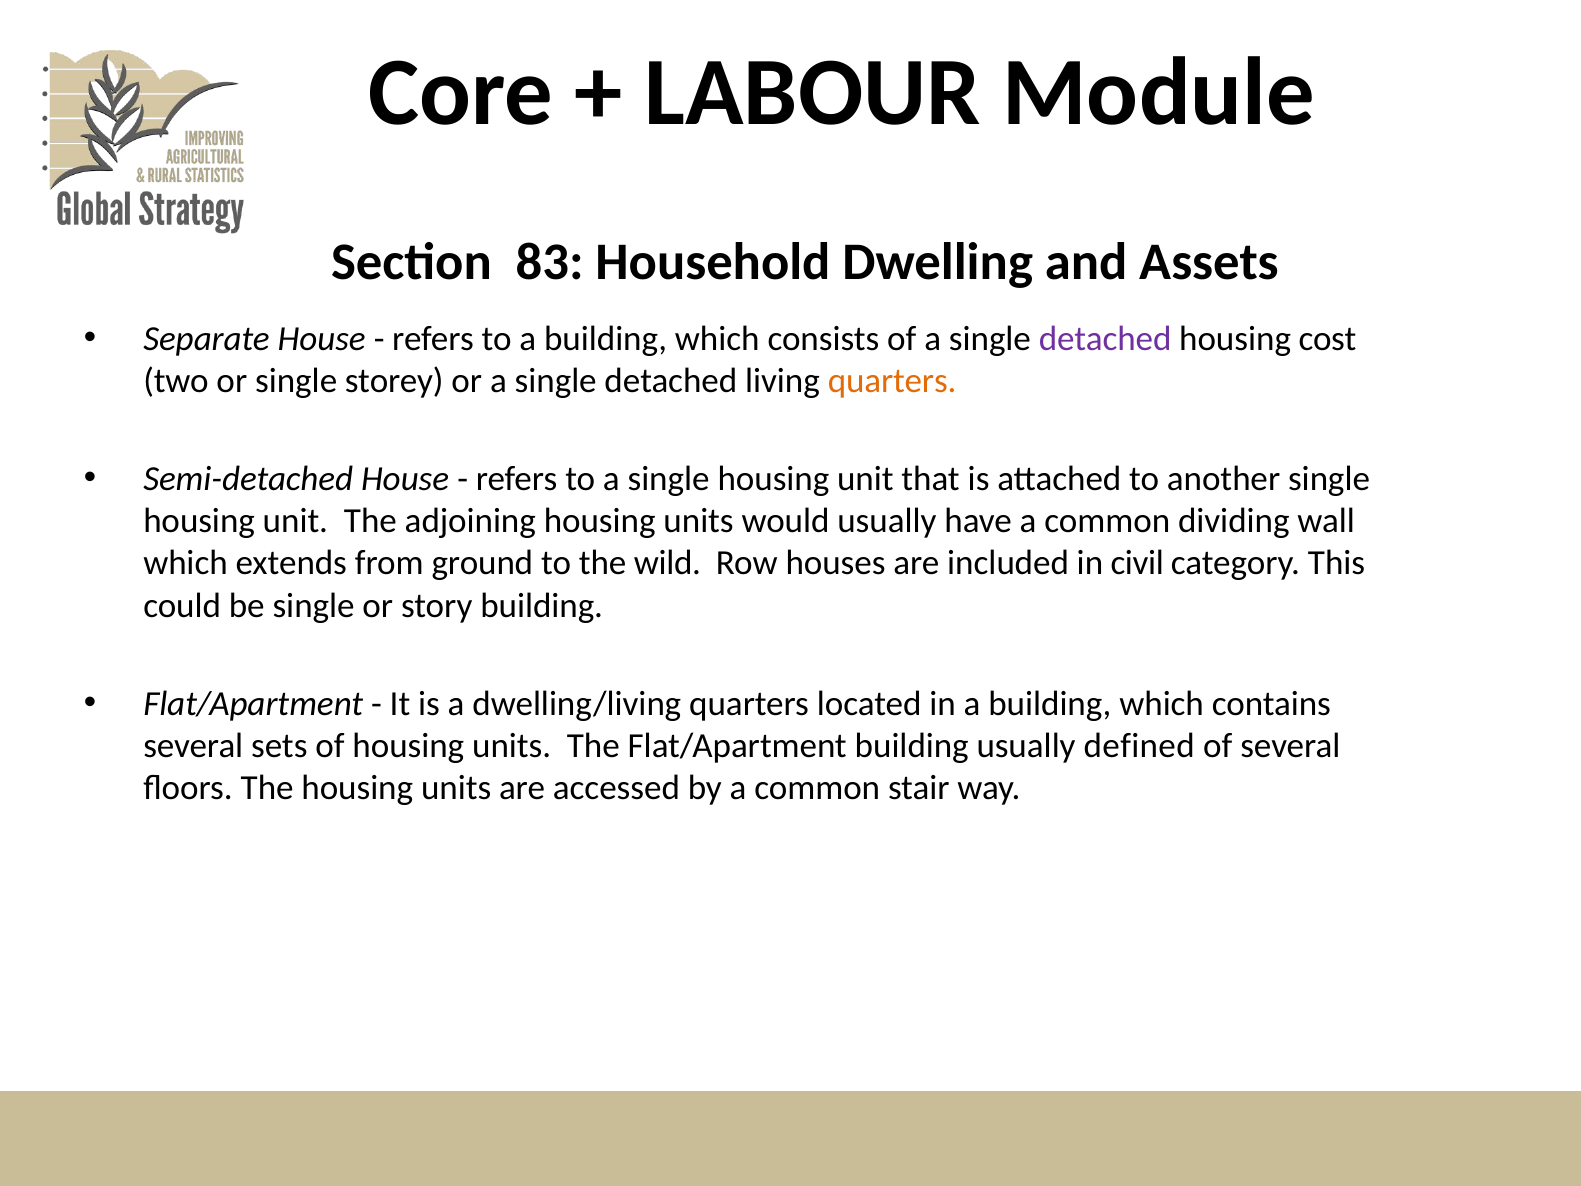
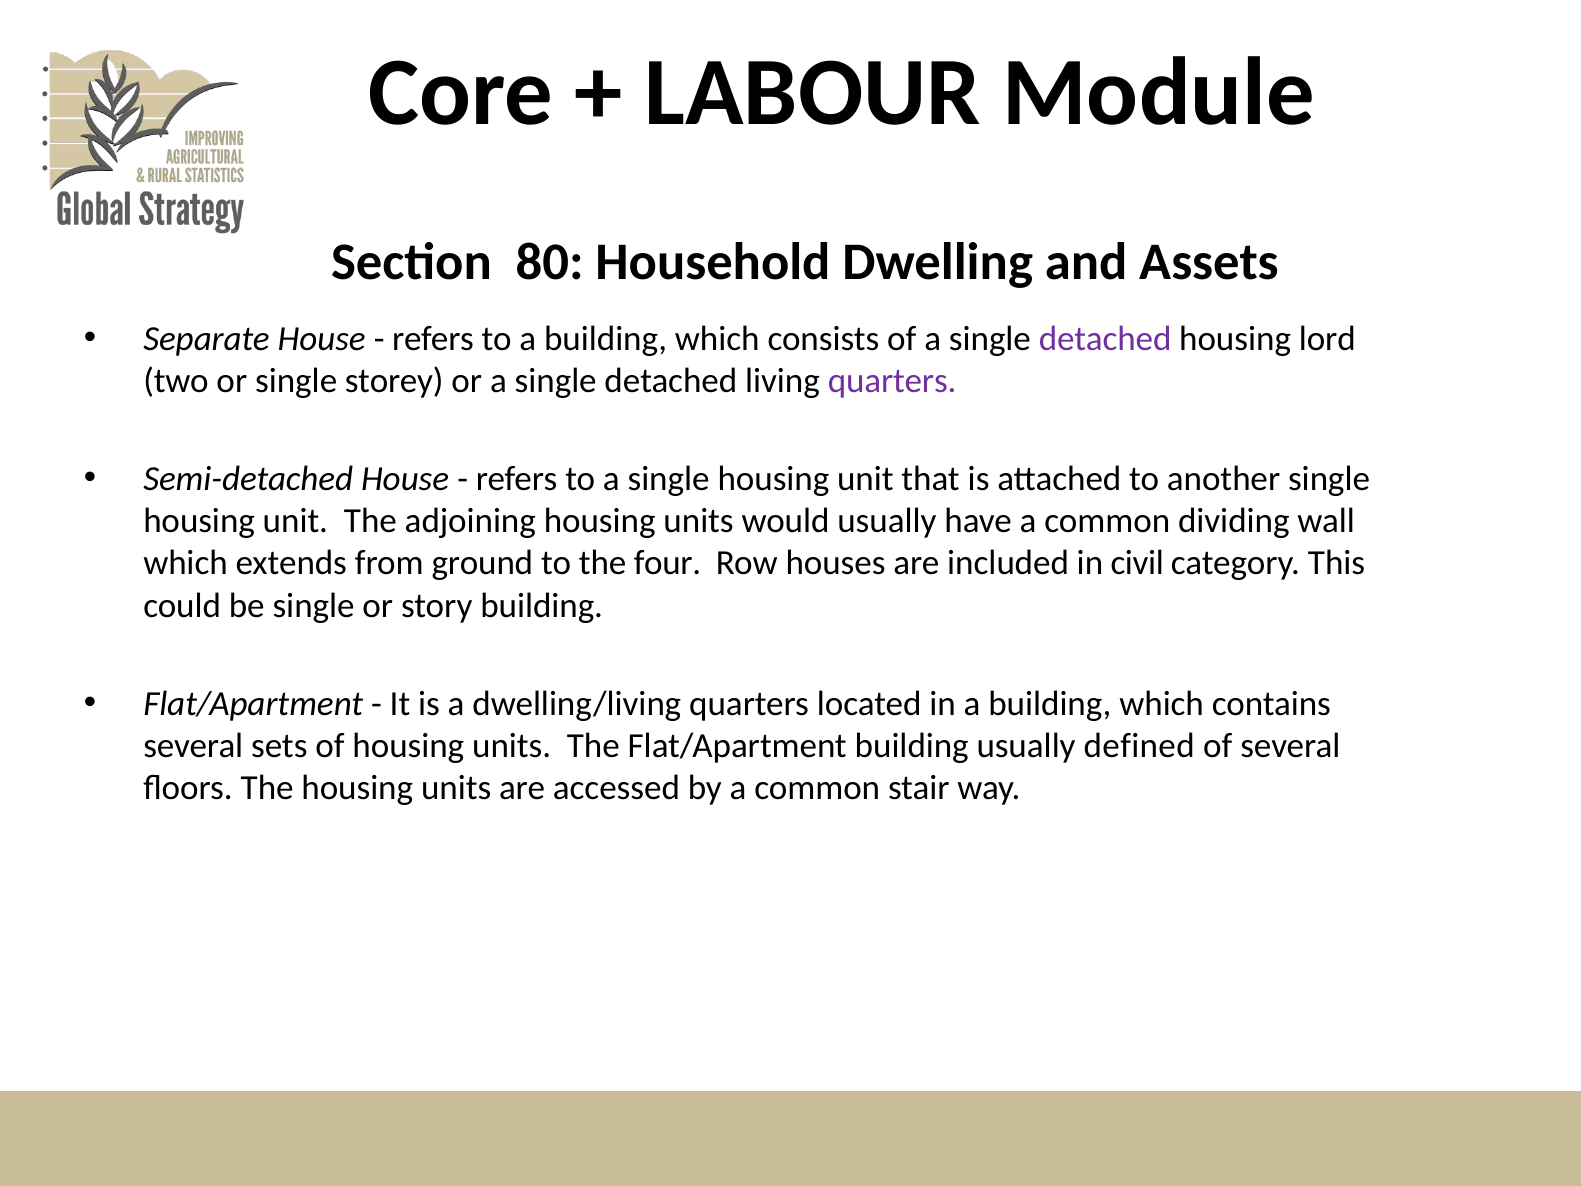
83: 83 -> 80
cost: cost -> lord
quarters at (892, 381) colour: orange -> purple
wild: wild -> four
